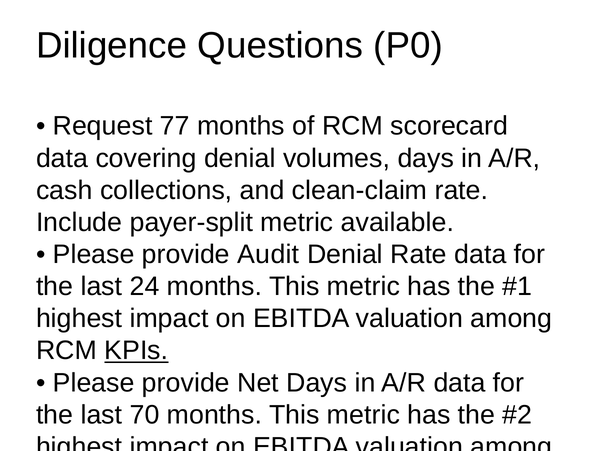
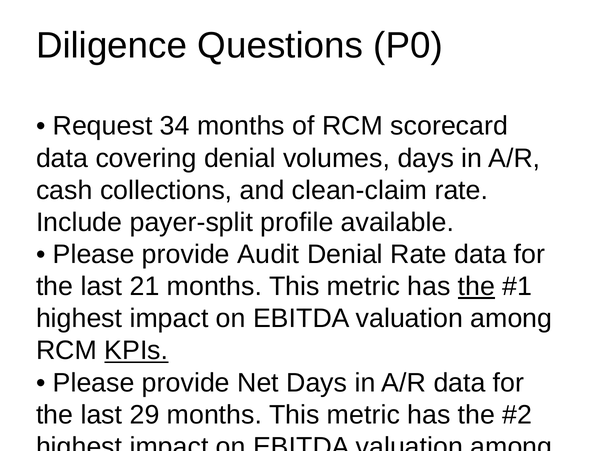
77: 77 -> 34
payer-split metric: metric -> profile
24: 24 -> 21
the at (476, 287) underline: none -> present
70: 70 -> 29
